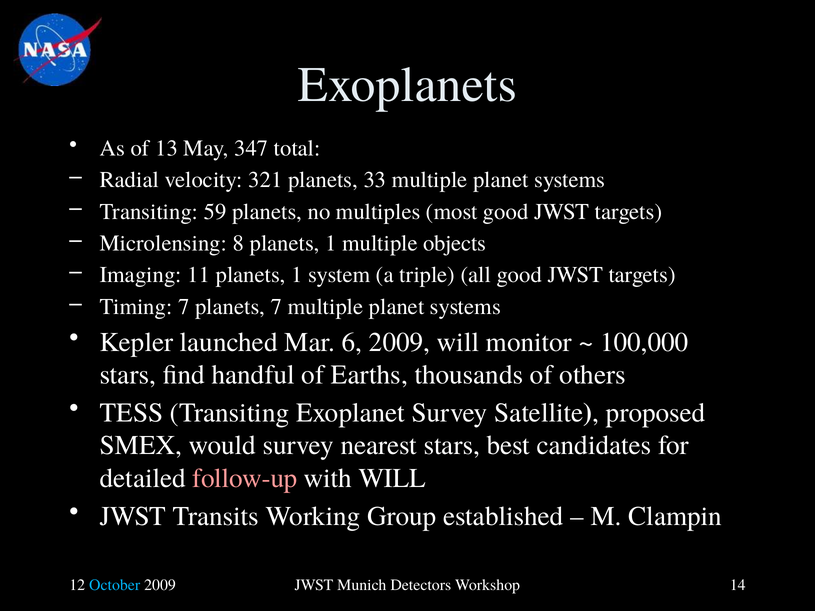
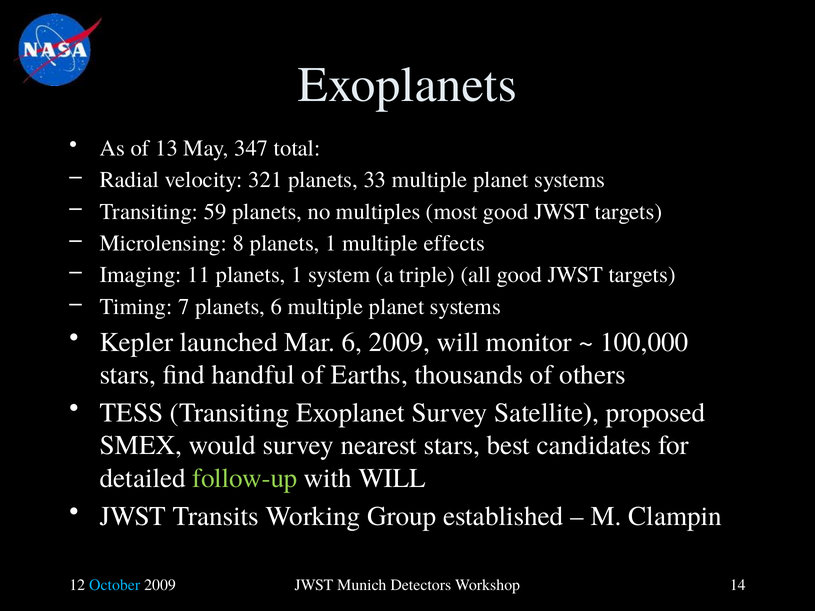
objects: objects -> effects
planets 7: 7 -> 6
follow-up colour: pink -> light green
